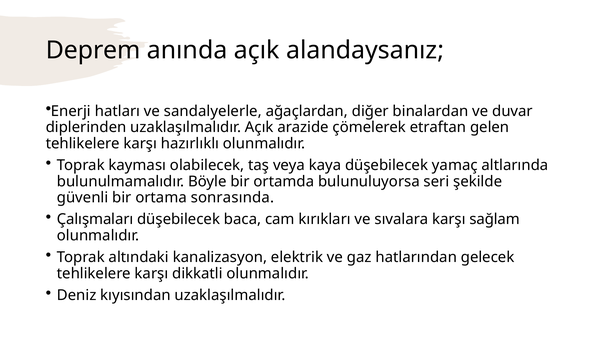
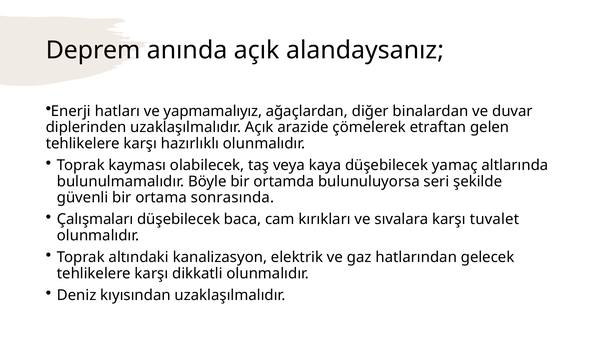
sandalyelerle: sandalyelerle -> yapmamalıyız
sağlam: sağlam -> tuvalet
